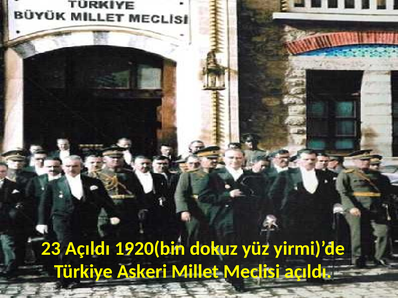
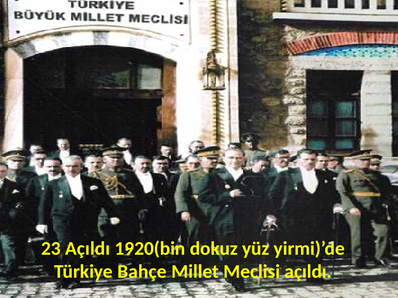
Askeri: Askeri -> Bahçe
